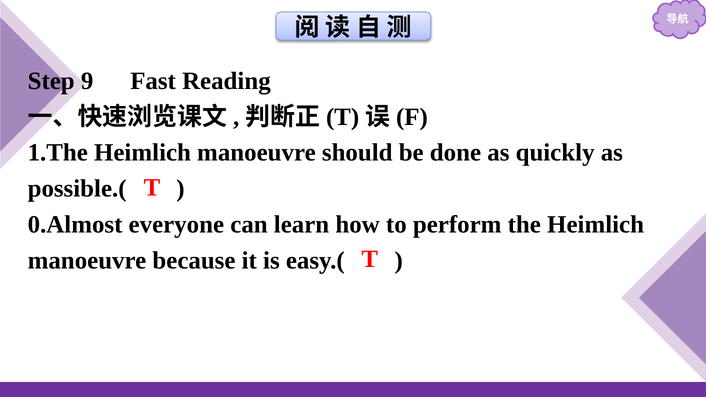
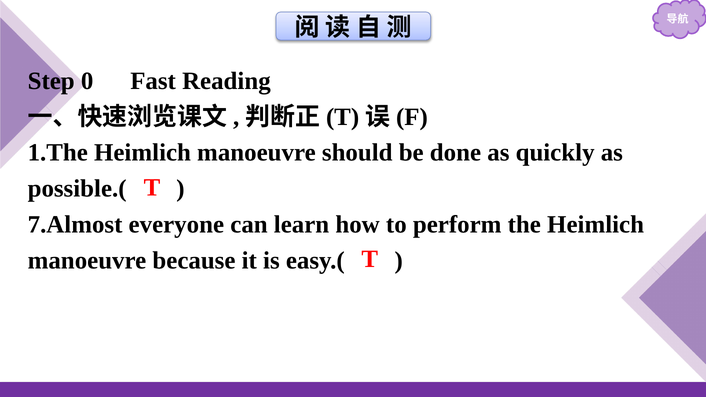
9: 9 -> 0
0.Almost: 0.Almost -> 7.Almost
